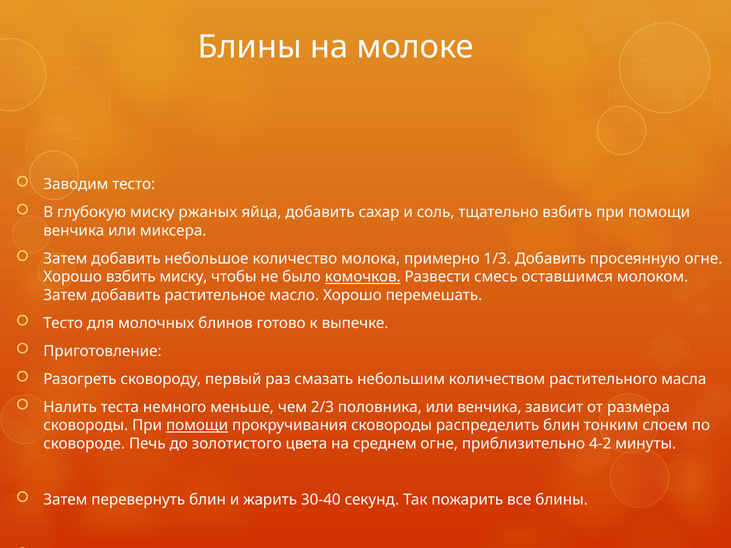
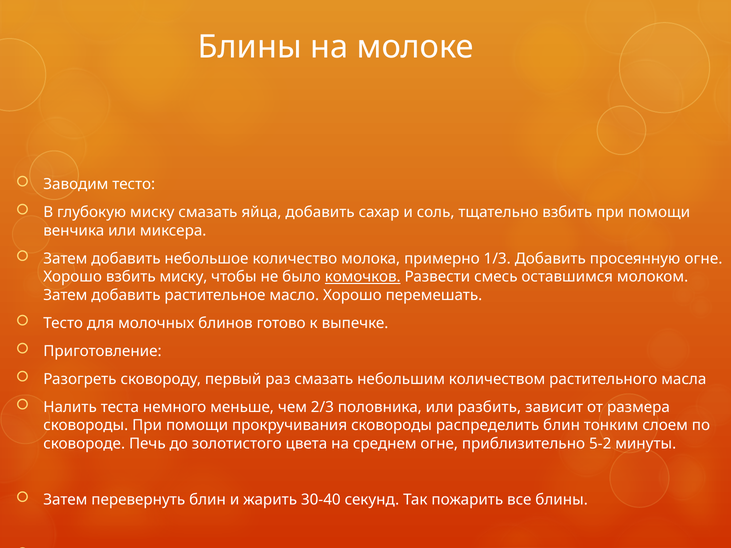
миску ржаных: ржаных -> смазать
или венчика: венчика -> разбить
помощи at (197, 426) underline: present -> none
4-2: 4-2 -> 5-2
